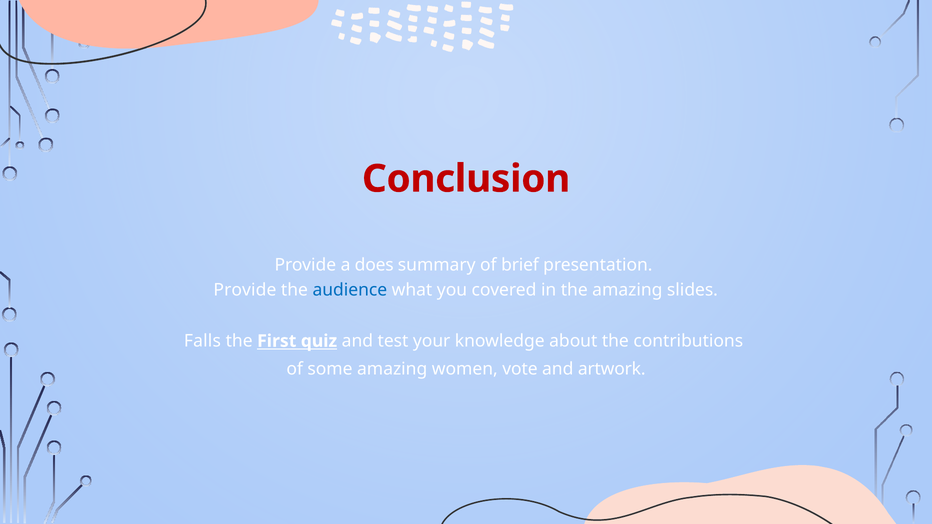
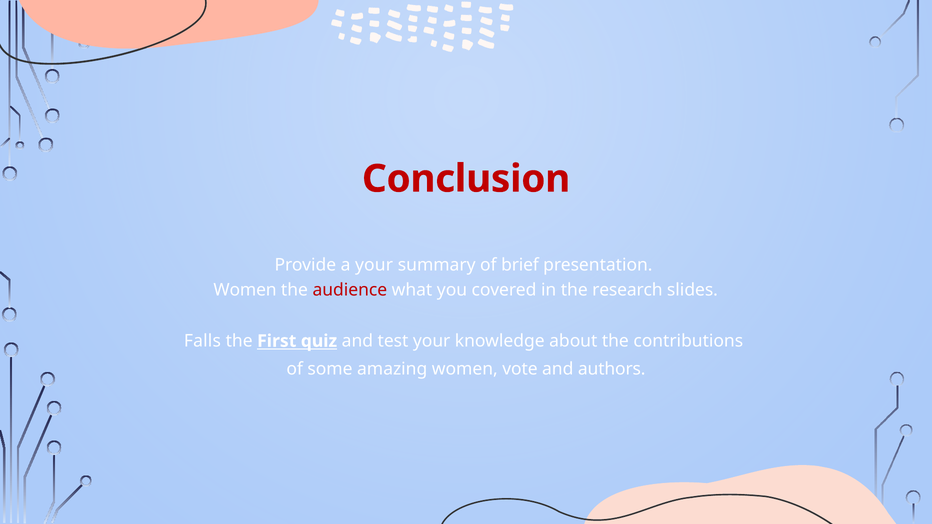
a does: does -> your
Provide at (245, 290): Provide -> Women
audience colour: blue -> red
the amazing: amazing -> research
artwork: artwork -> authors
